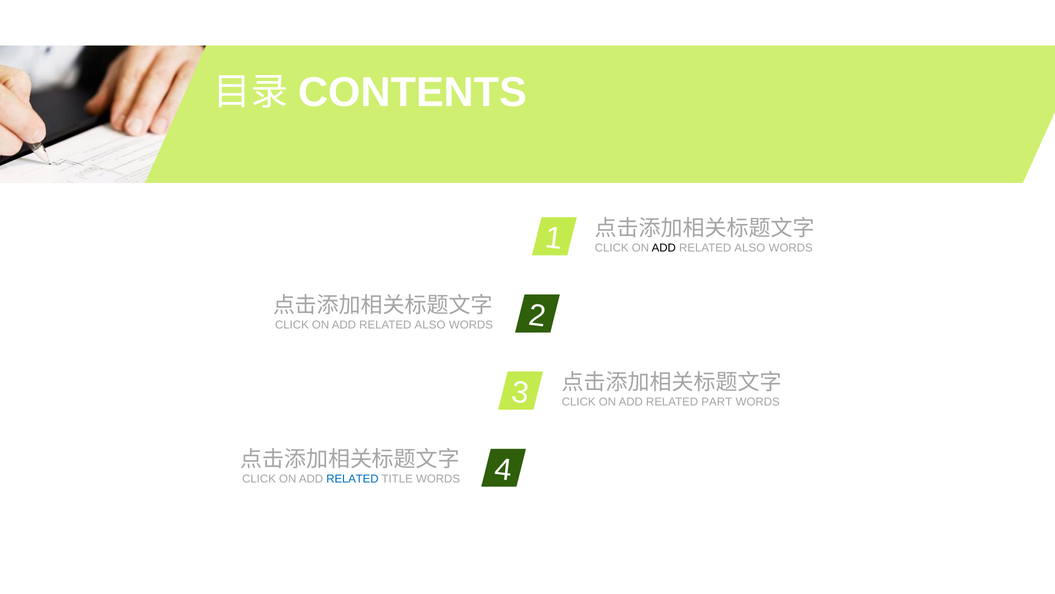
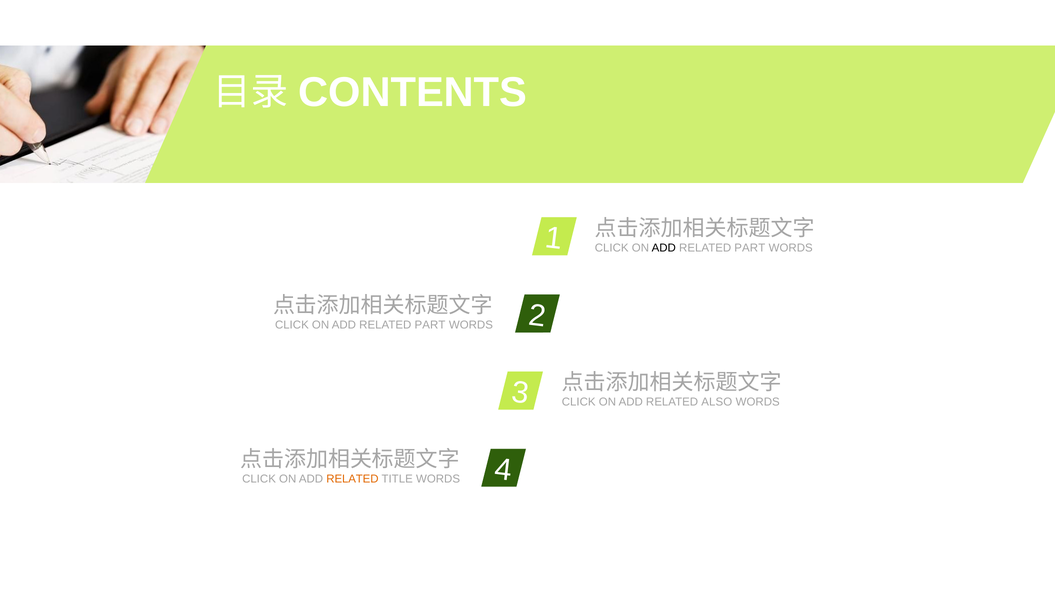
ALSO at (750, 248): ALSO -> PART
ALSO at (430, 325): ALSO -> PART
PART: PART -> ALSO
RELATED at (352, 479) colour: blue -> orange
